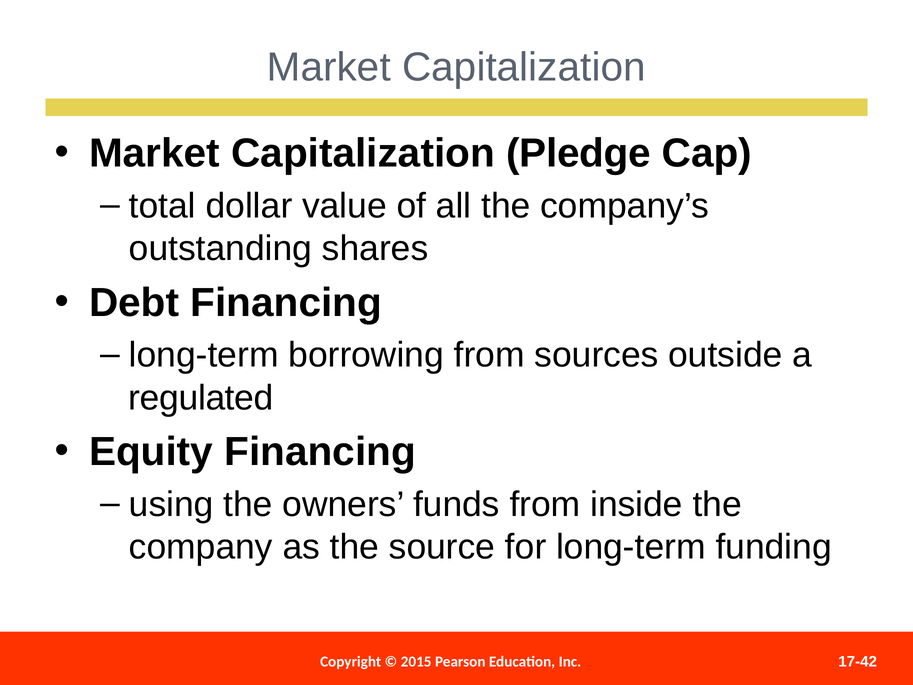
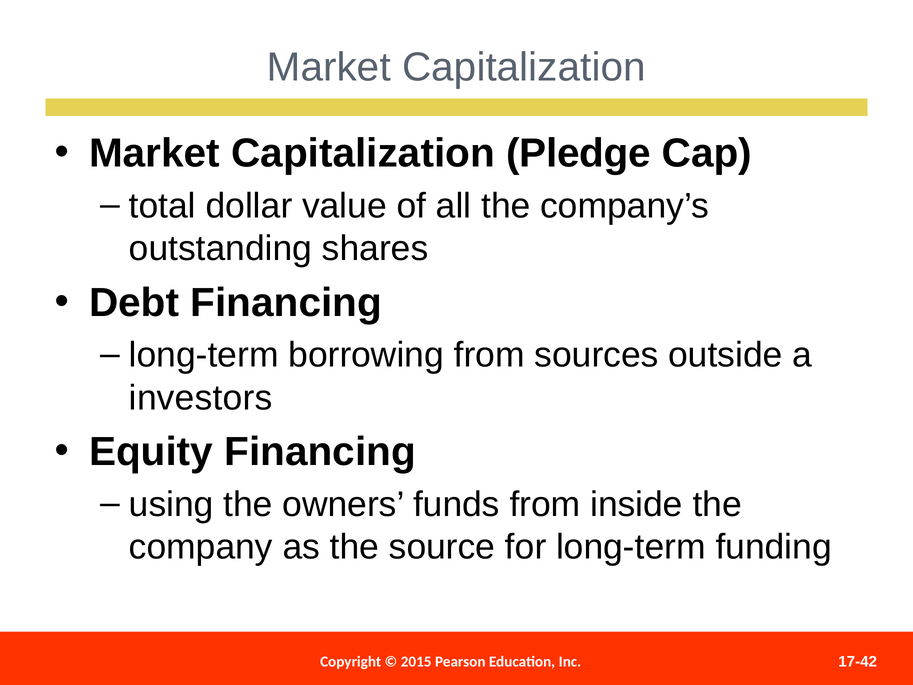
regulated: regulated -> investors
